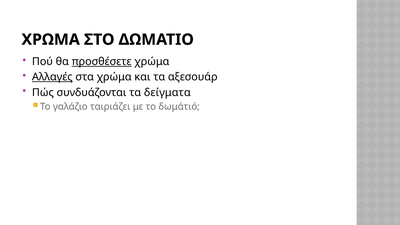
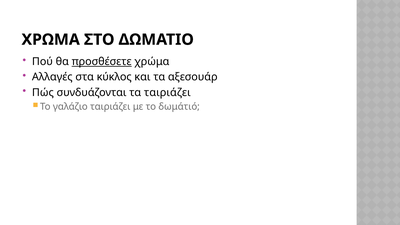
Αλλαγές underline: present -> none
στα χρώμα: χρώμα -> κύκλος
τα δείγματα: δείγματα -> ταιριάζει
